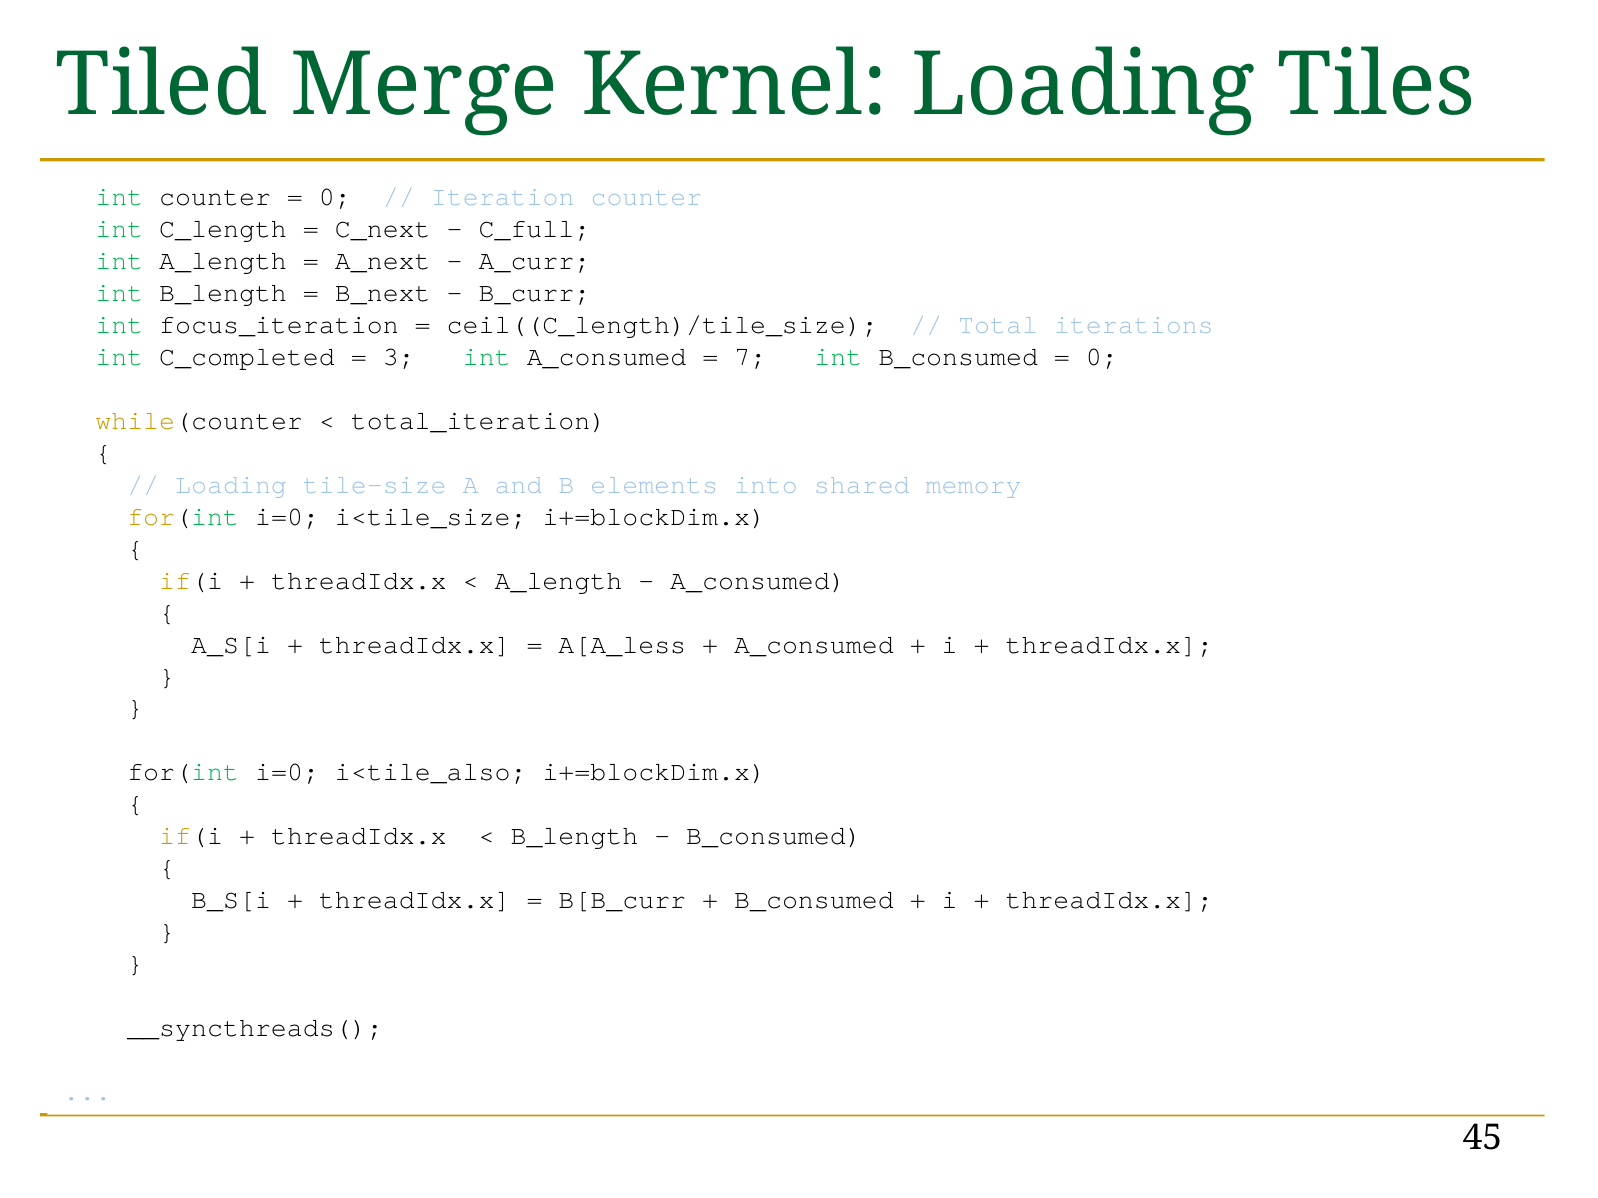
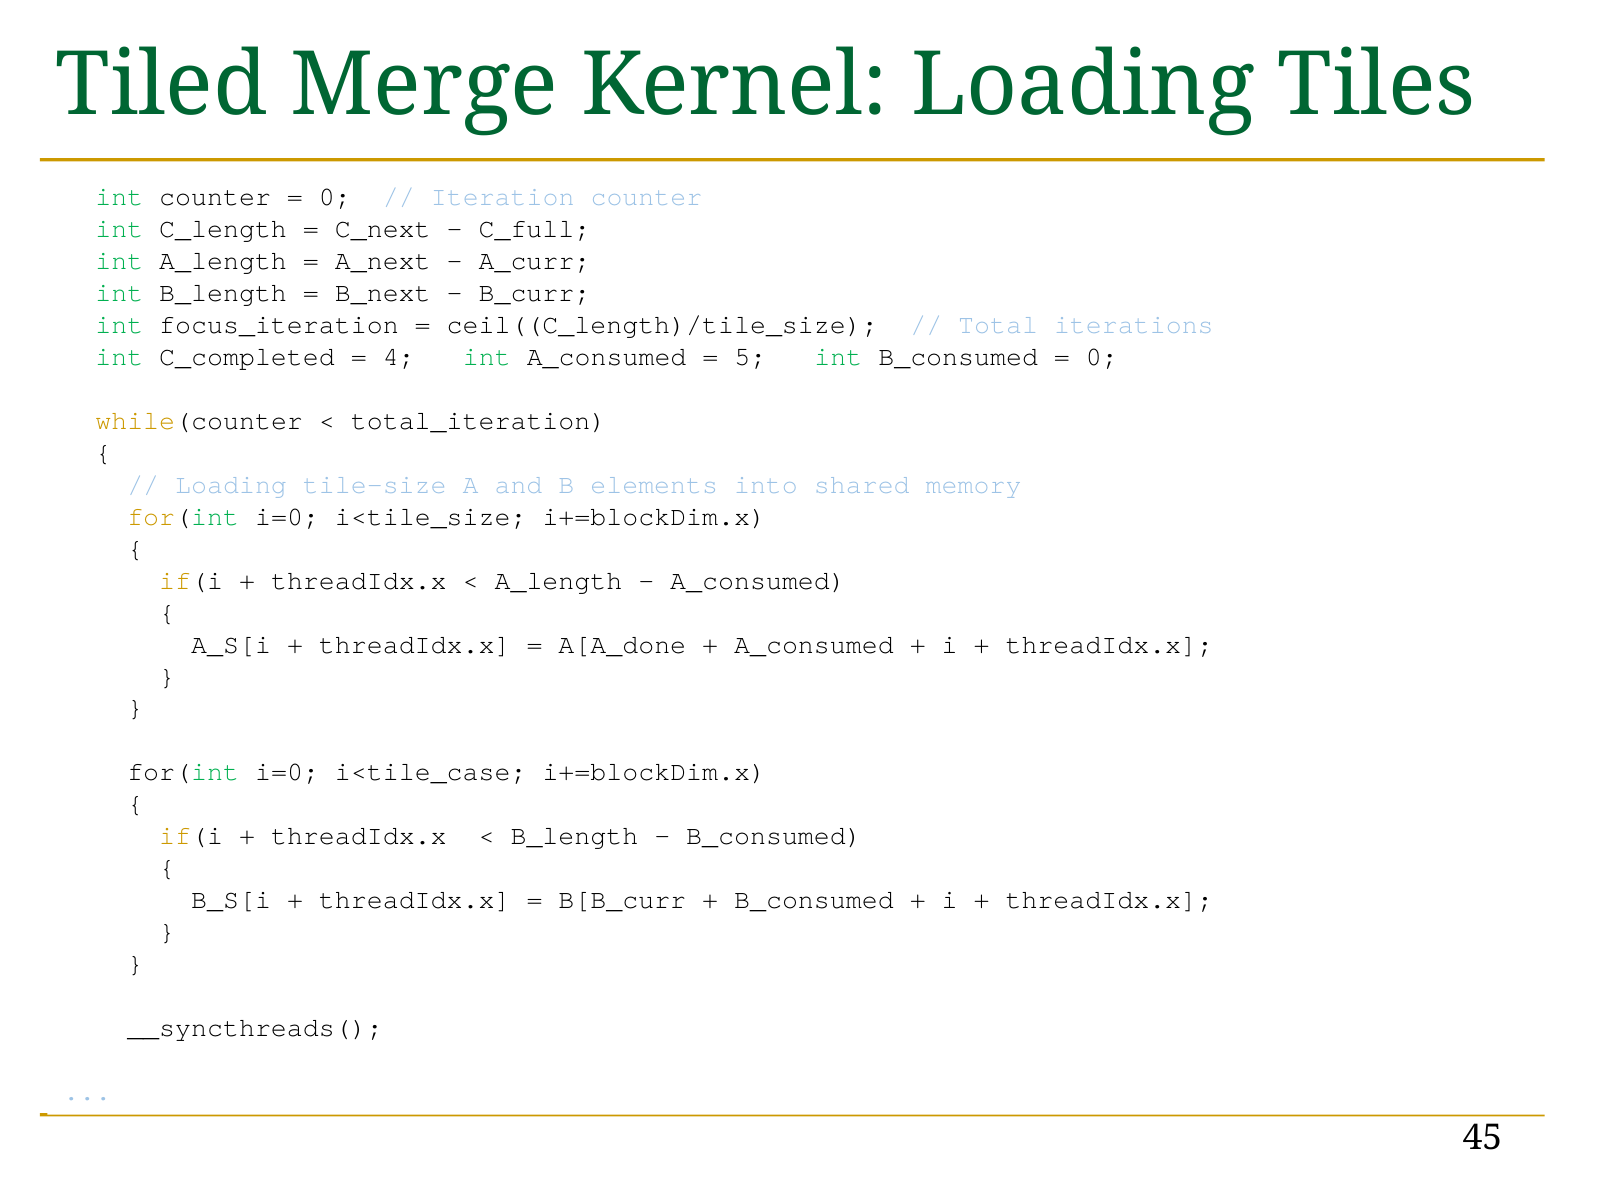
3: 3 -> 4
7: 7 -> 5
A[A_less: A[A_less -> A[A_done
i<tile_also: i<tile_also -> i<tile_case
